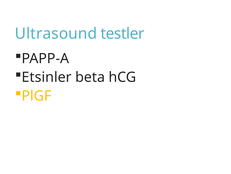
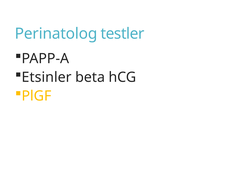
Ultrasound: Ultrasound -> Perinatolog
